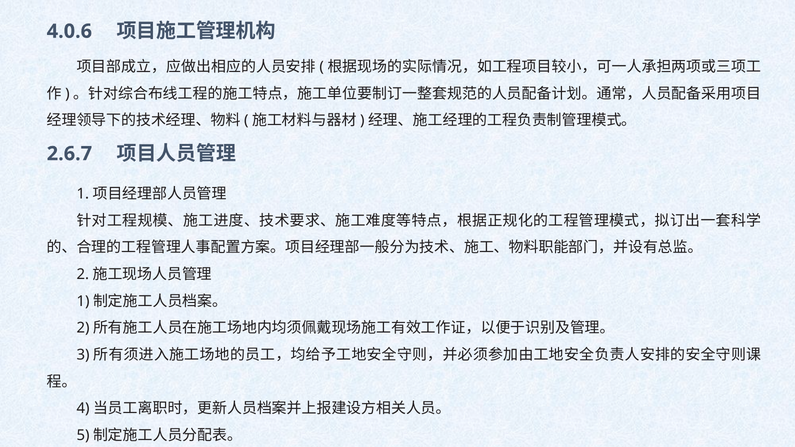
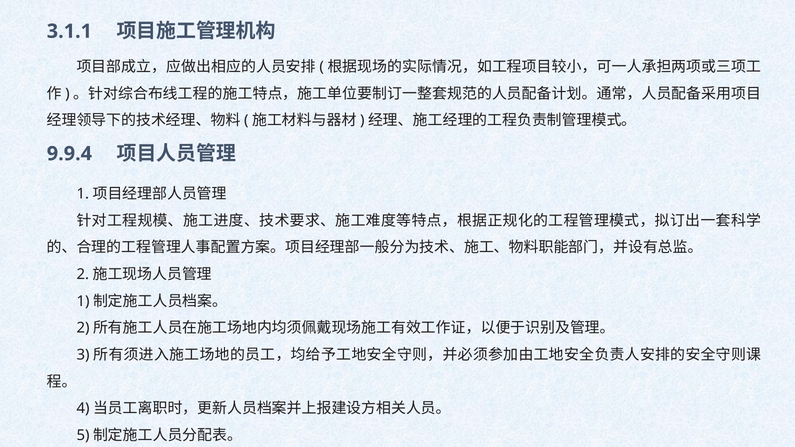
4.0.6: 4.0.6 -> 3.1.1
2.6.7: 2.6.7 -> 9.9.4
